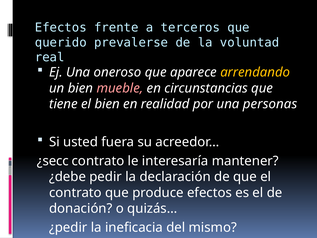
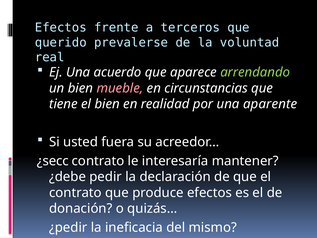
oneroso: oneroso -> acuerdo
arrendando colour: yellow -> light green
personas: personas -> aparente
